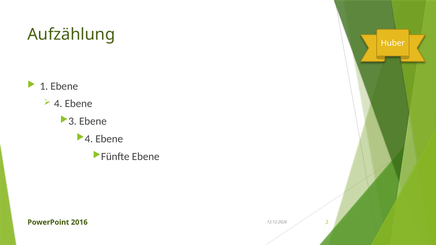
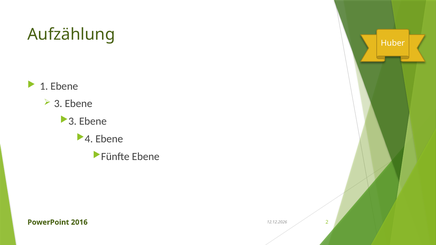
4: 4 -> 3
